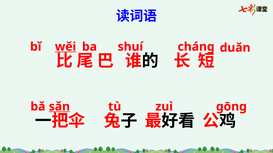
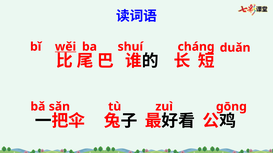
sǎn underline: present -> none
